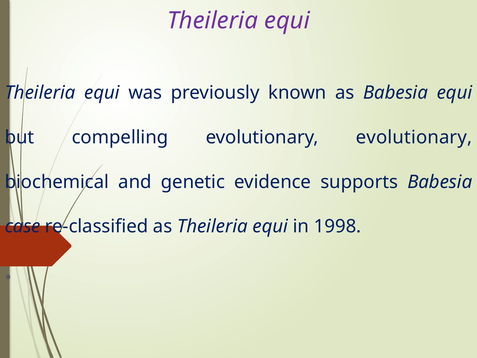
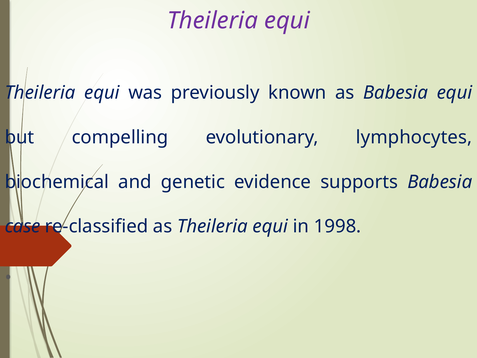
evolutionary evolutionary: evolutionary -> lymphocytes
